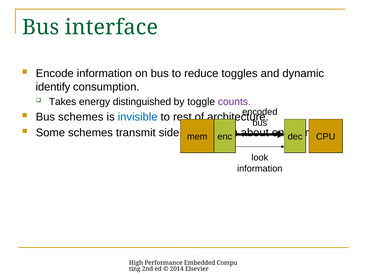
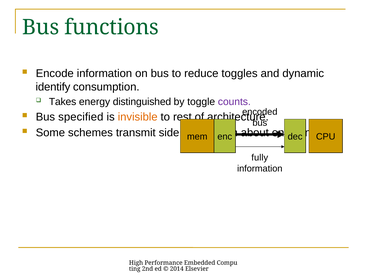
interface: interface -> functions
Bus schemes: schemes -> specified
invisible colour: blue -> orange
look: look -> fully
